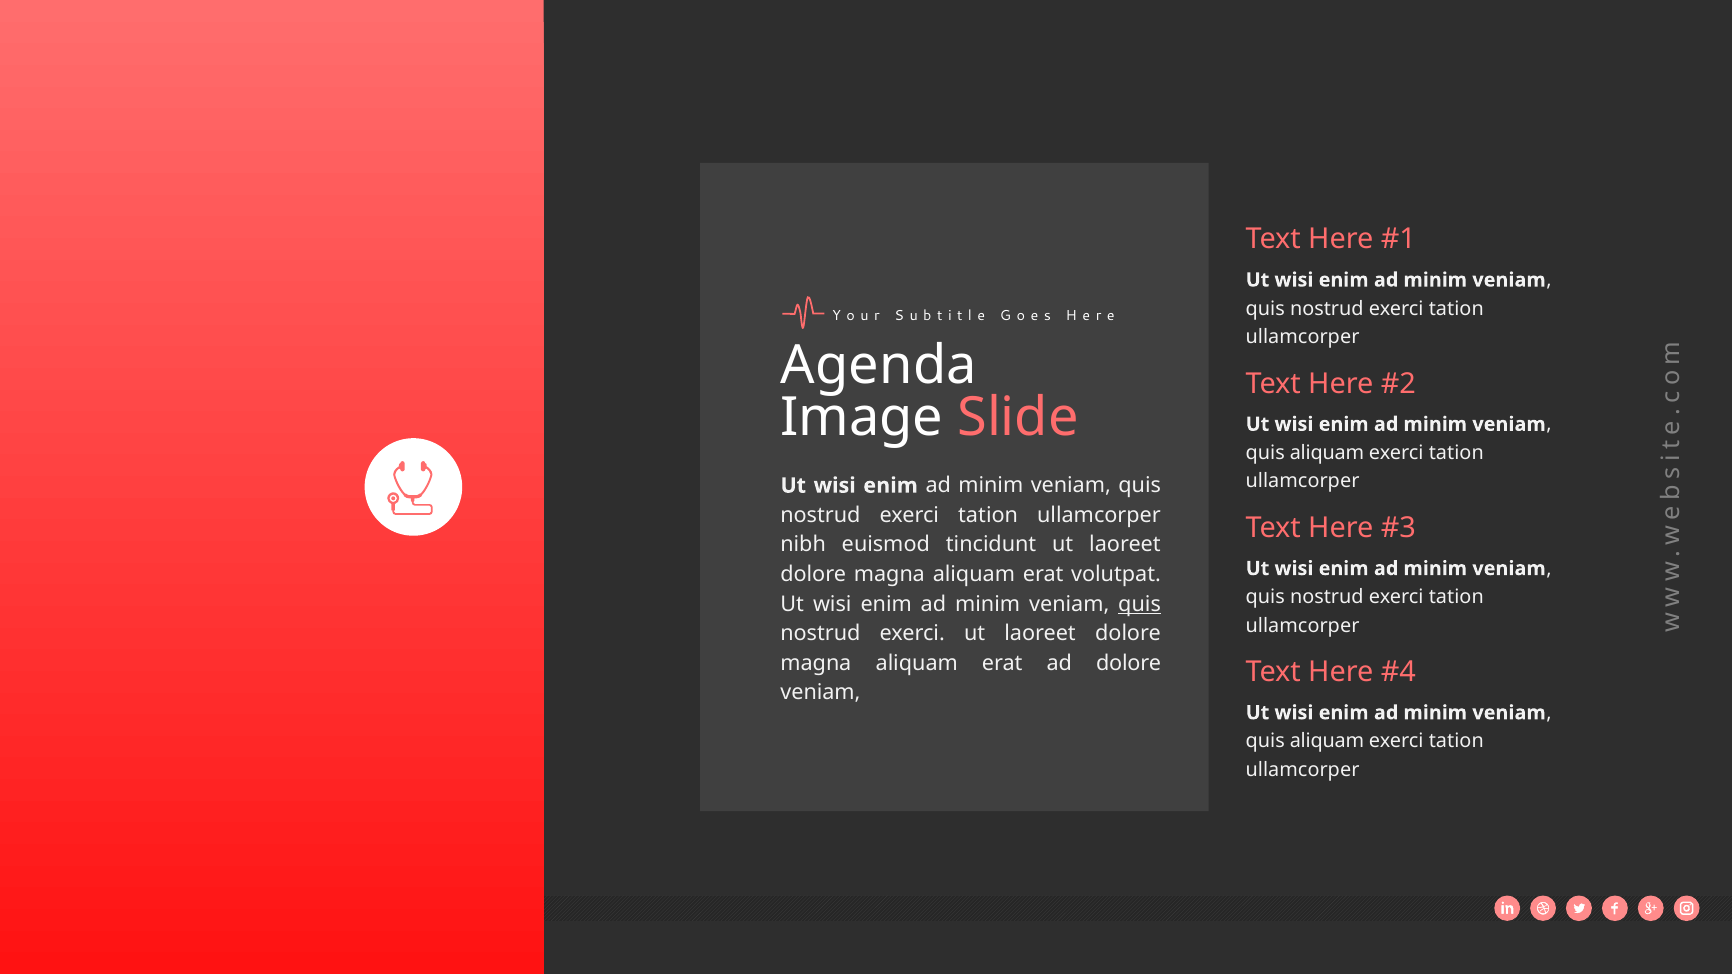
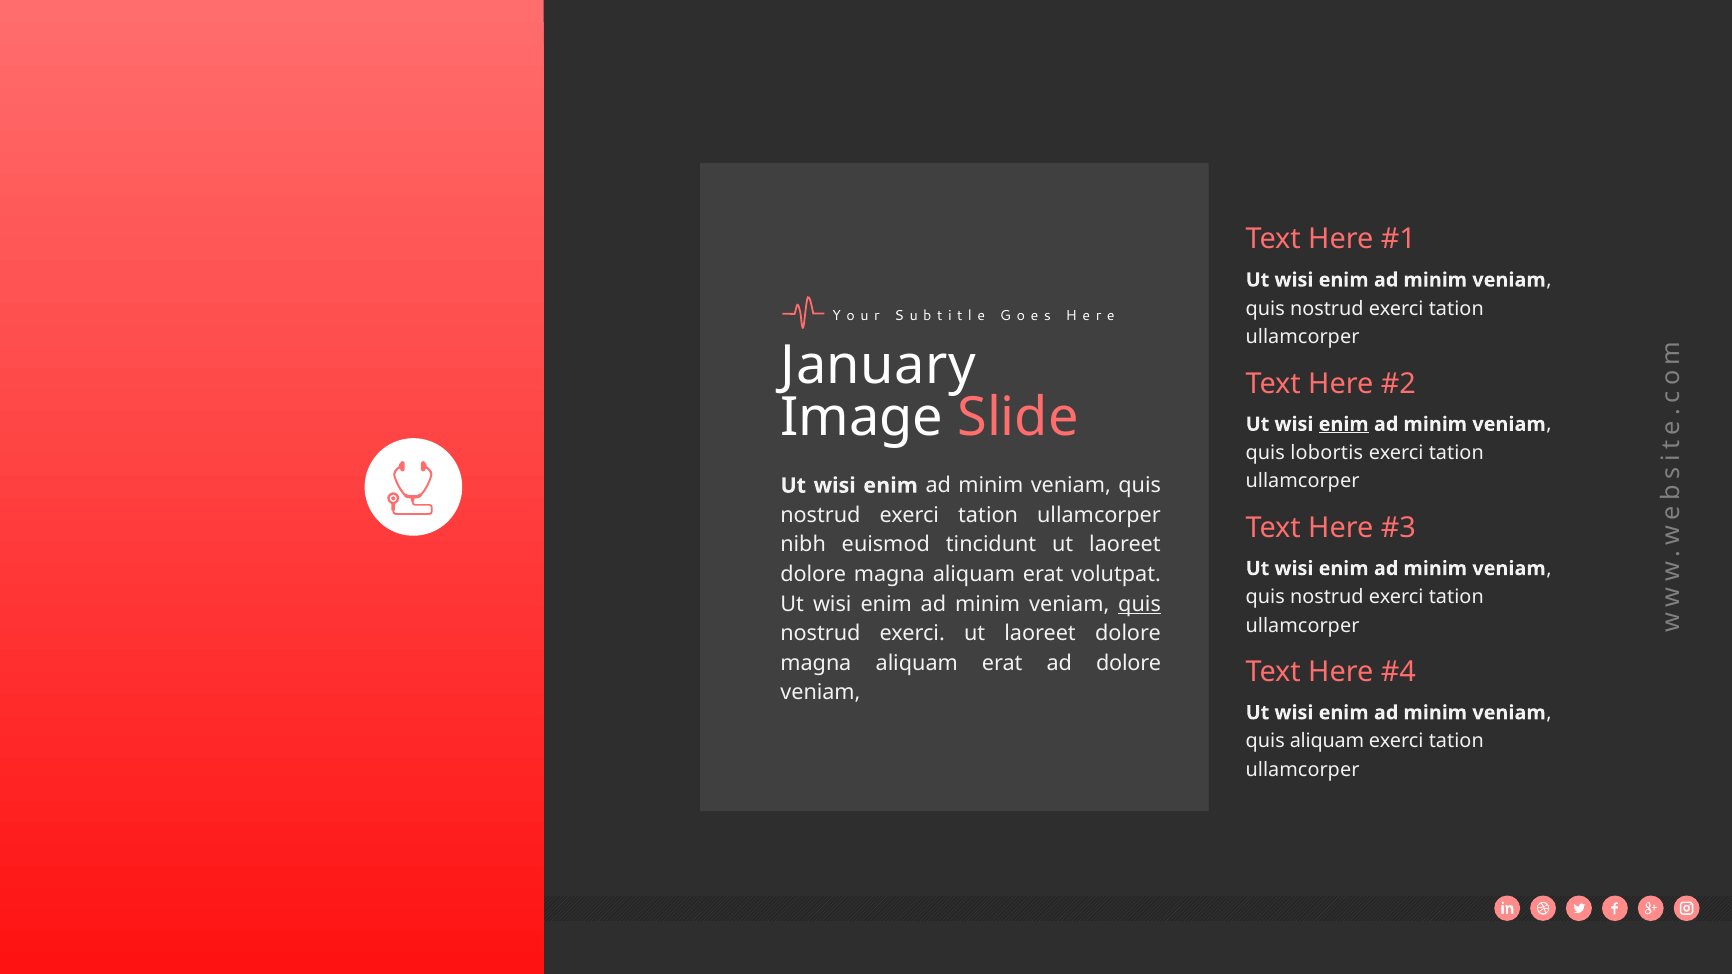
Agenda: Agenda -> January
enim at (1344, 424) underline: none -> present
aliquam at (1327, 453): aliquam -> lobortis
